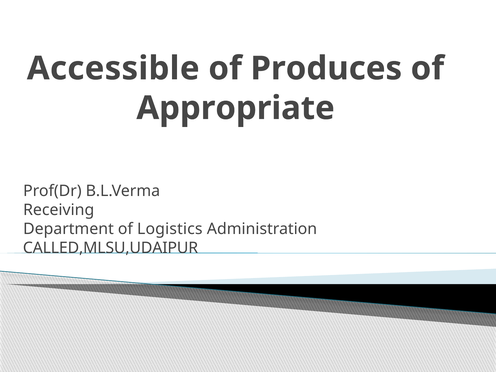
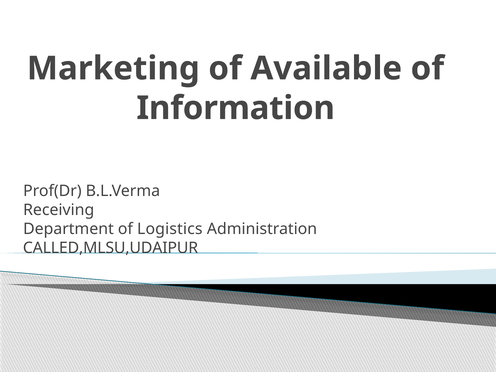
Accessible: Accessible -> Marketing
Produces: Produces -> Available
Appropriate: Appropriate -> Information
